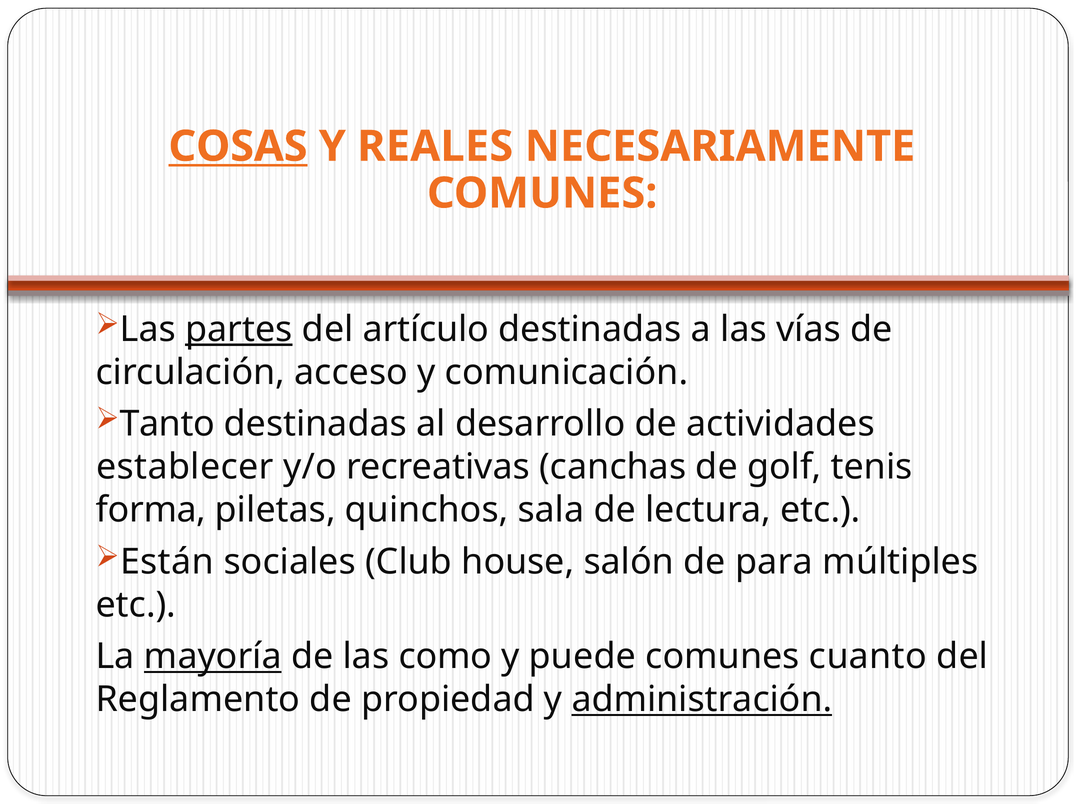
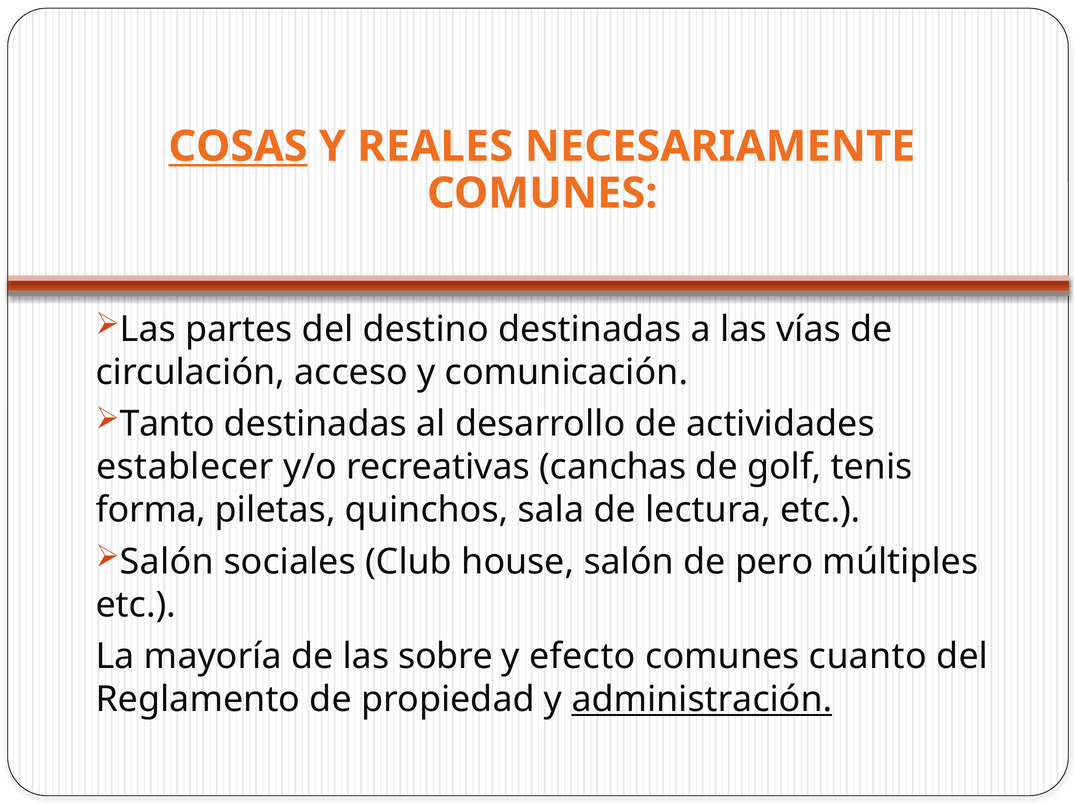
partes underline: present -> none
artículo: artículo -> destino
Están at (167, 562): Están -> Salón
para: para -> pero
mayoría underline: present -> none
como: como -> sobre
puede: puede -> efecto
